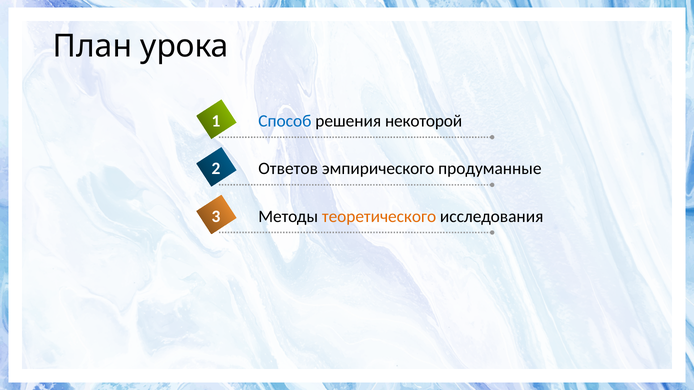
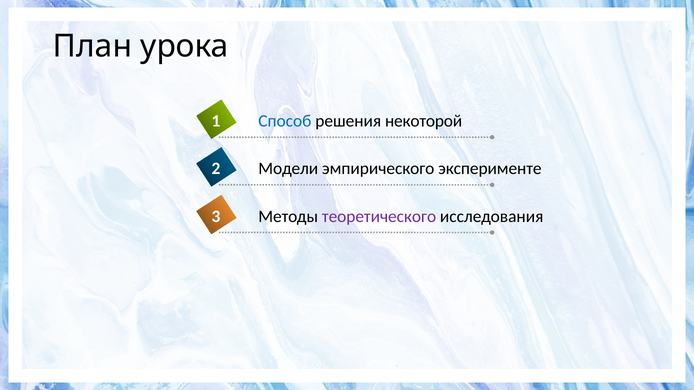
Ответов: Ответов -> Модели
продуманные: продуманные -> эксперименте
теоретического colour: orange -> purple
